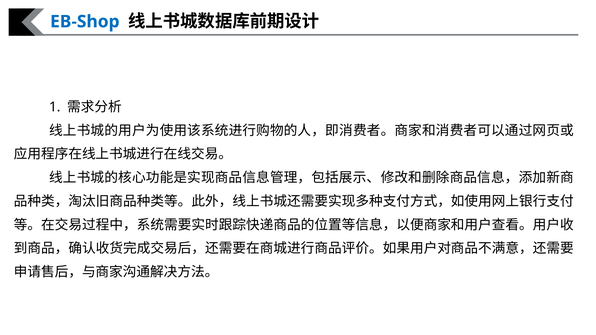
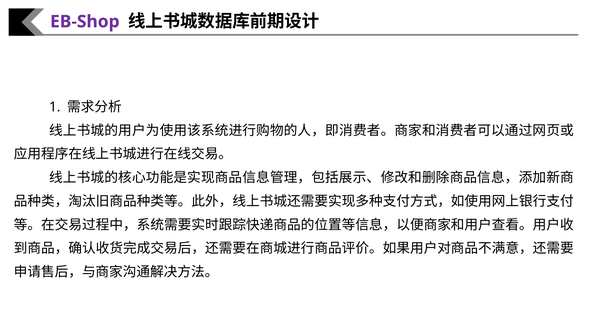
EB-Shop colour: blue -> purple
